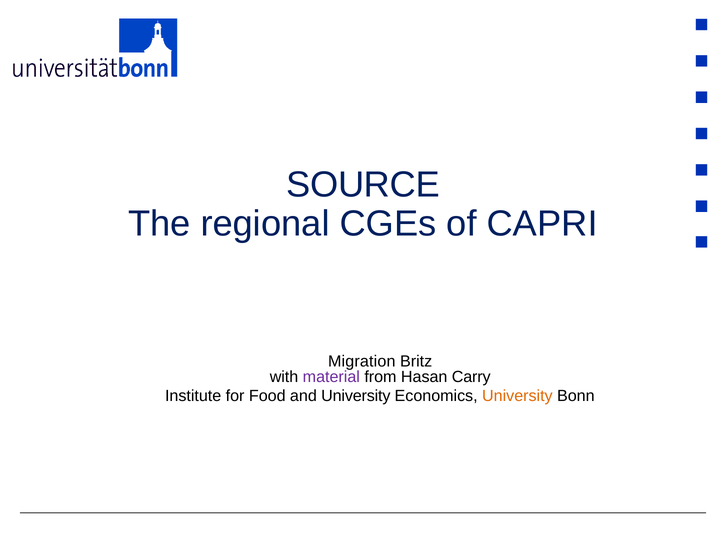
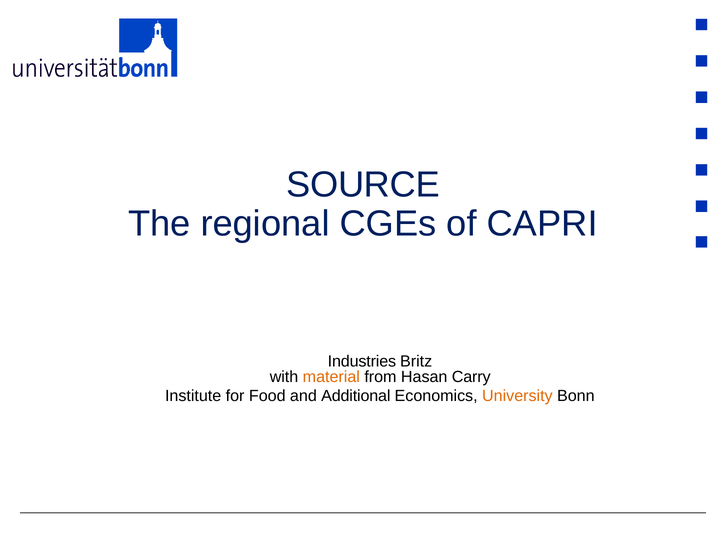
Migration: Migration -> Industries
material colour: purple -> orange
and University: University -> Additional
